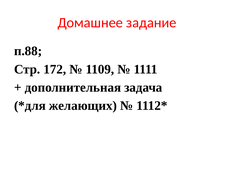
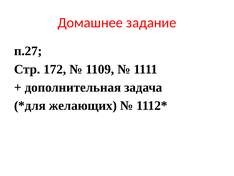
п.88: п.88 -> п.27
